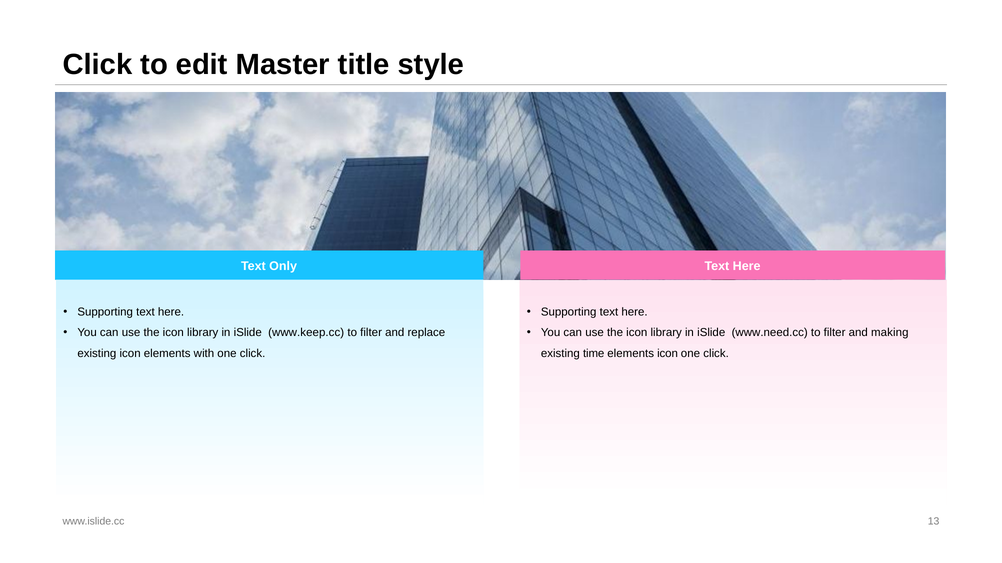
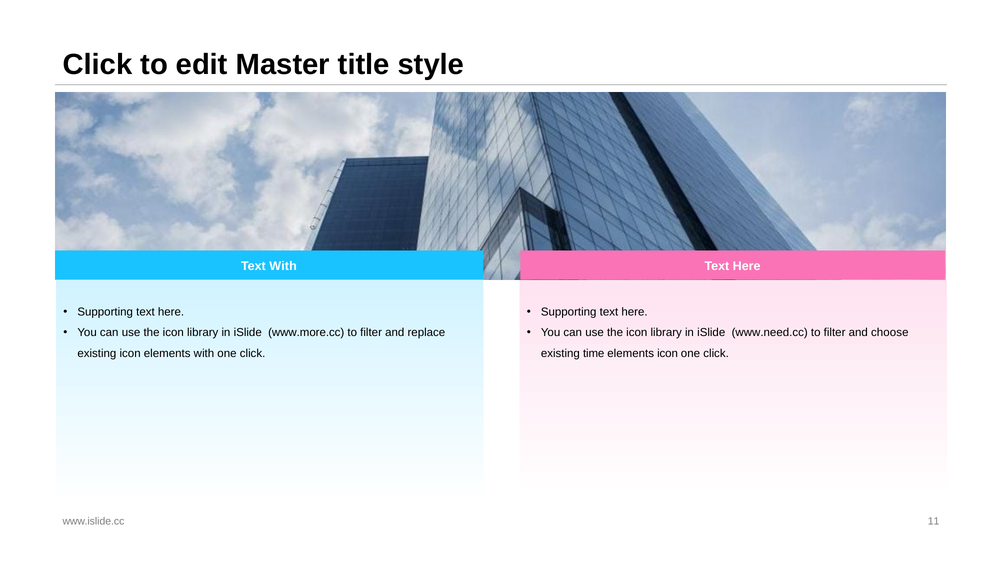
Text Only: Only -> With
www.keep.cc: www.keep.cc -> www.more.cc
making: making -> choose
13: 13 -> 11
